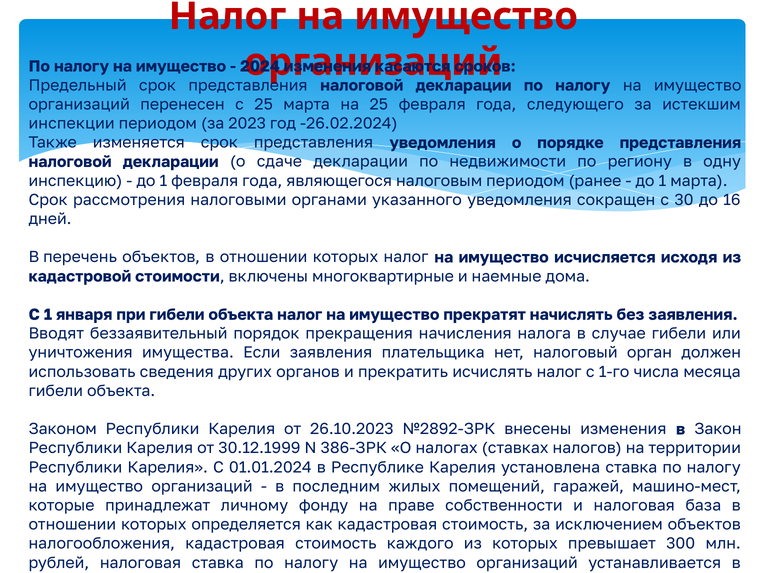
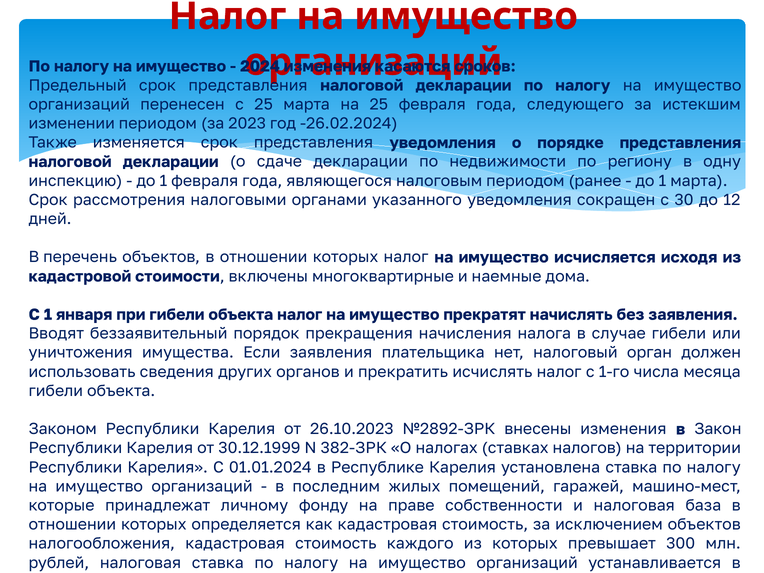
инспекции: инспекции -> изменении
16: 16 -> 12
386-ЗРК: 386-ЗРК -> 382-ЗРК
